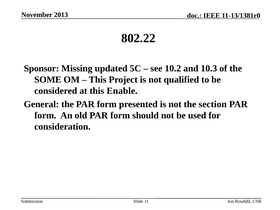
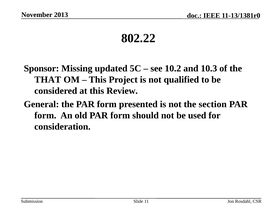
SOME: SOME -> THAT
Enable: Enable -> Review
